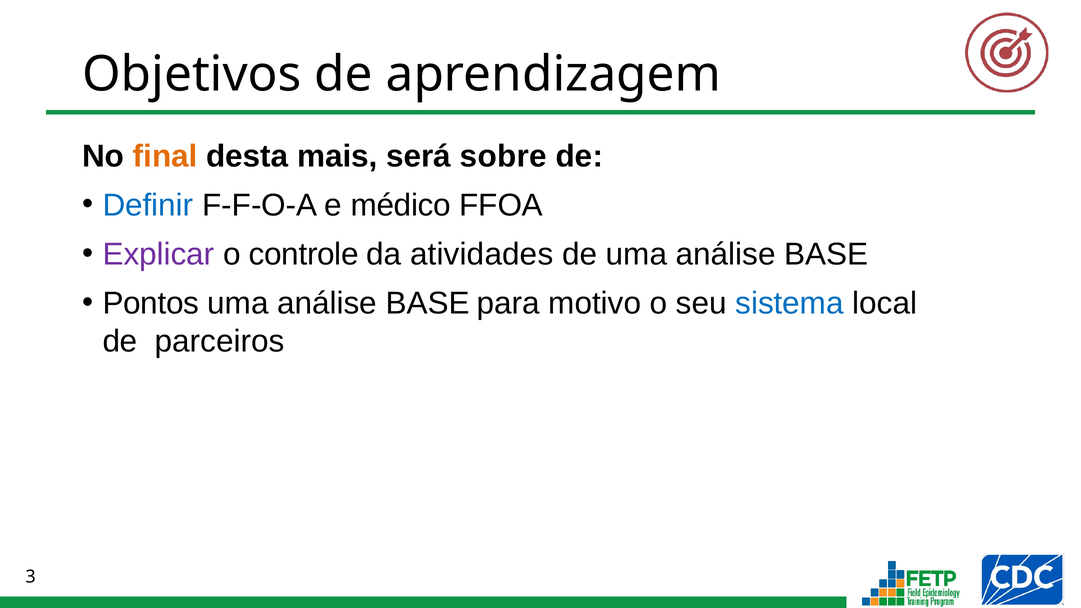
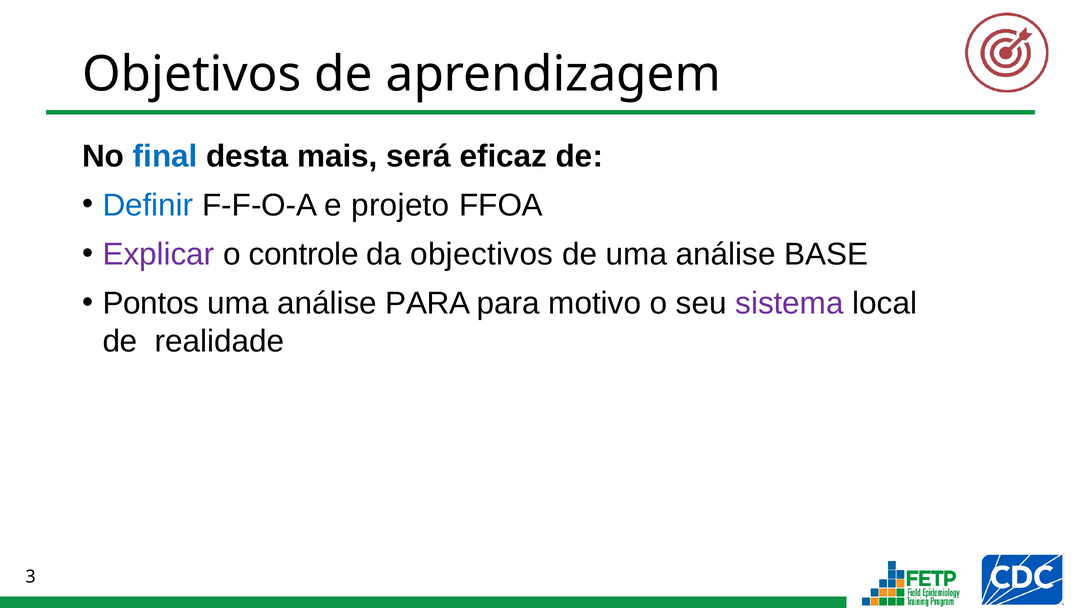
final colour: orange -> blue
sobre: sobre -> eficaz
médico: médico -> projeto
atividades: atividades -> objectivos
BASE at (428, 304): BASE -> PARA
sistema colour: blue -> purple
parceiros: parceiros -> realidade
